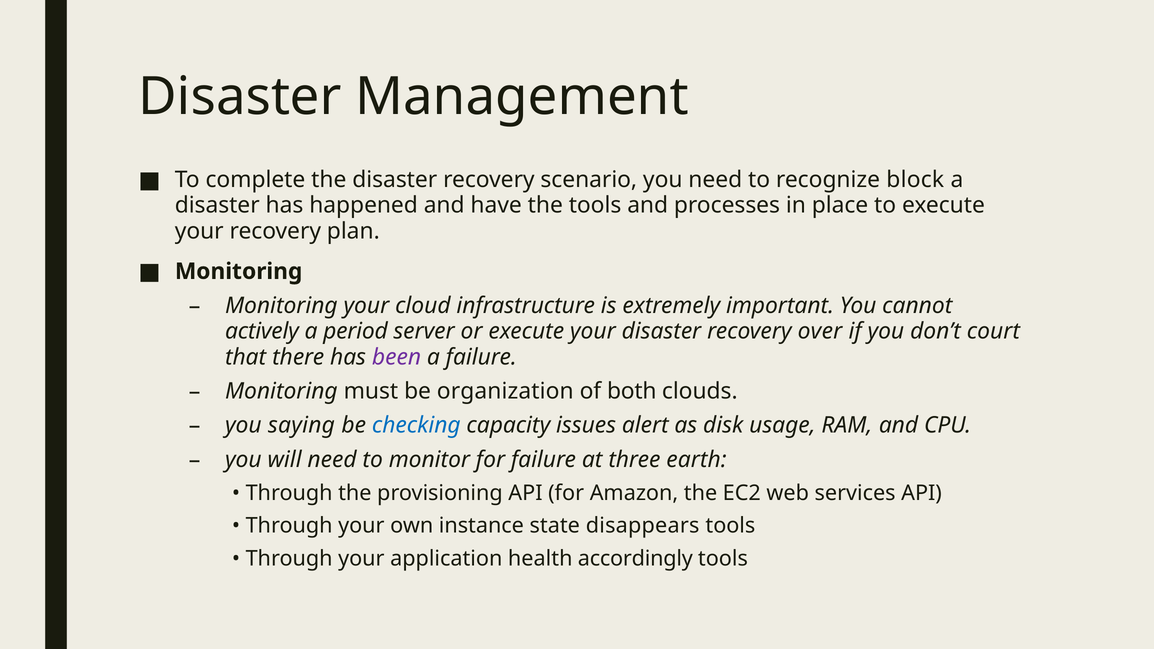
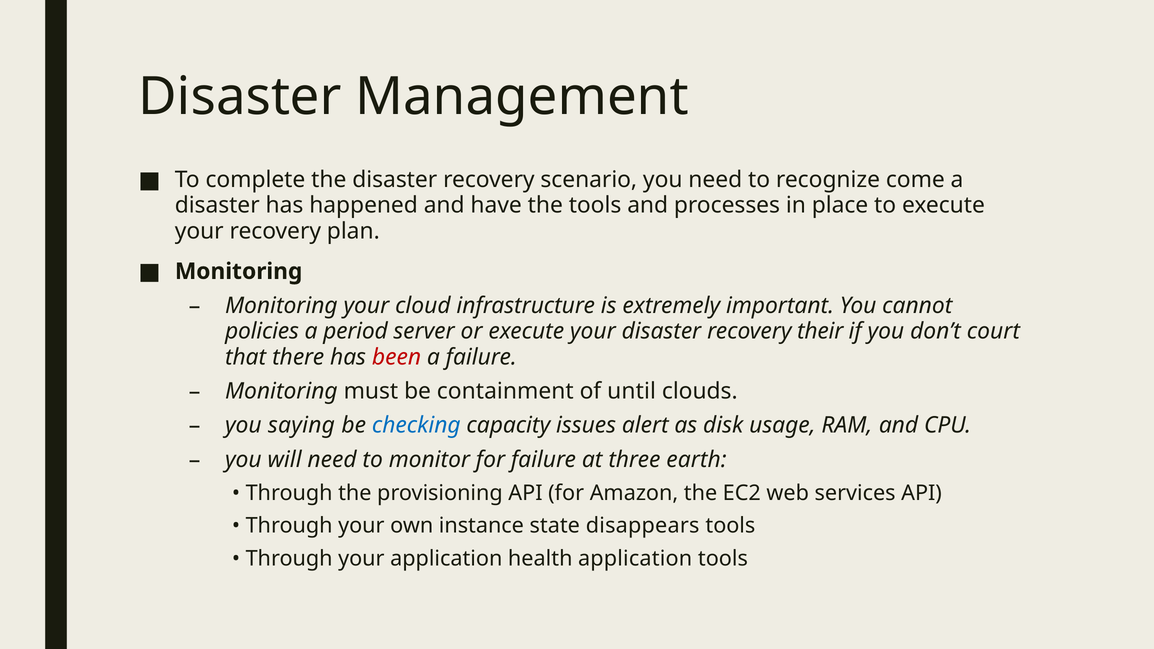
block: block -> come
actively: actively -> policies
over: over -> their
been colour: purple -> red
organization: organization -> containment
both: both -> until
health accordingly: accordingly -> application
